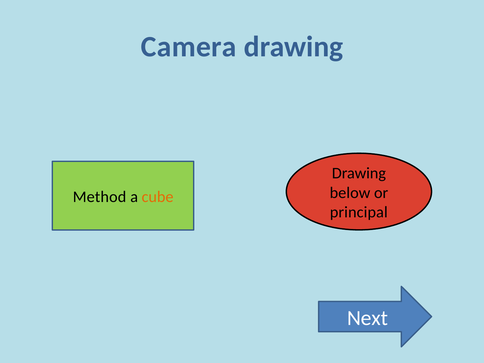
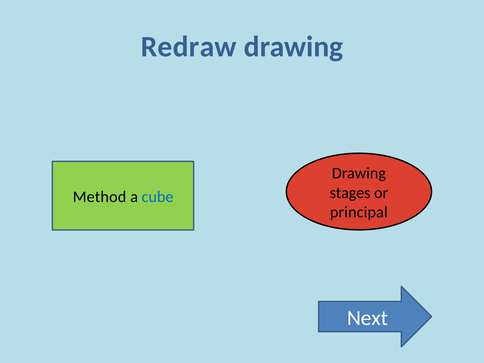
Camera: Camera -> Redraw
below: below -> stages
cube colour: orange -> blue
